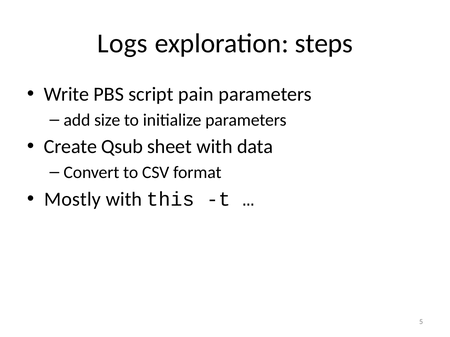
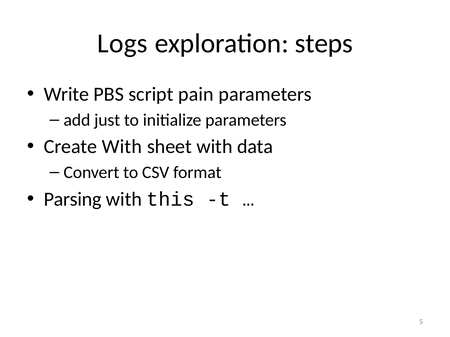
size: size -> just
Create Qsub: Qsub -> With
Mostly: Mostly -> Parsing
